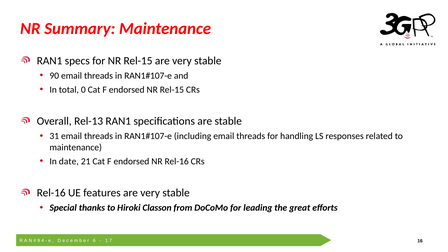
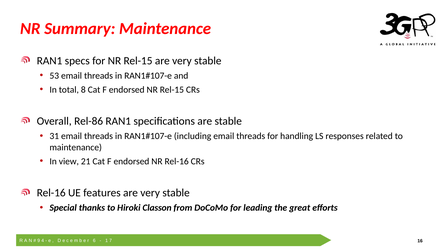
90: 90 -> 53
0: 0 -> 8
Rel-13: Rel-13 -> Rel-86
date: date -> view
